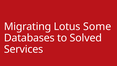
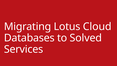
Some: Some -> Cloud
